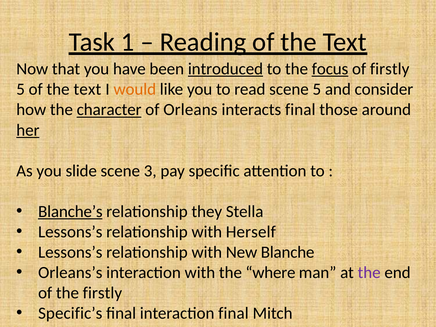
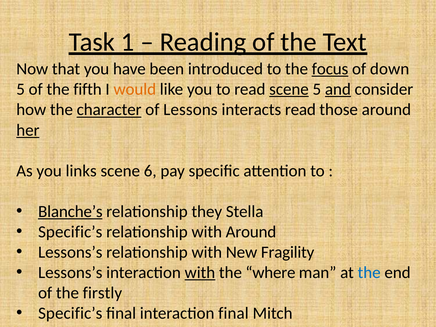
introduced underline: present -> none
of firstly: firstly -> down
5 of the text: text -> fifth
scene at (289, 89) underline: none -> present
and underline: none -> present
Orleans: Orleans -> Lessons
interacts final: final -> read
slide: slide -> links
3: 3 -> 6
Lessons’s at (70, 232): Lessons’s -> Specific’s
with Herself: Herself -> Around
Blanche: Blanche -> Fragility
Orleans’s at (70, 273): Orleans’s -> Lessons’s
with at (200, 273) underline: none -> present
the at (369, 273) colour: purple -> blue
